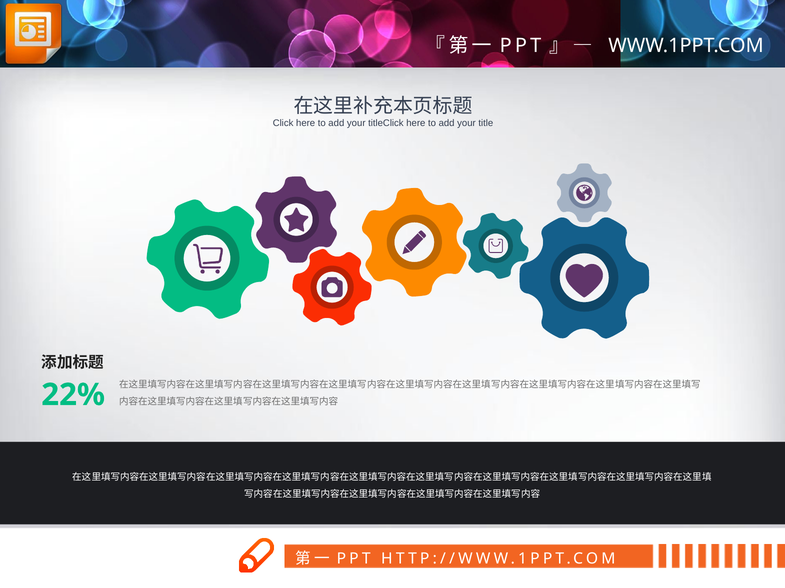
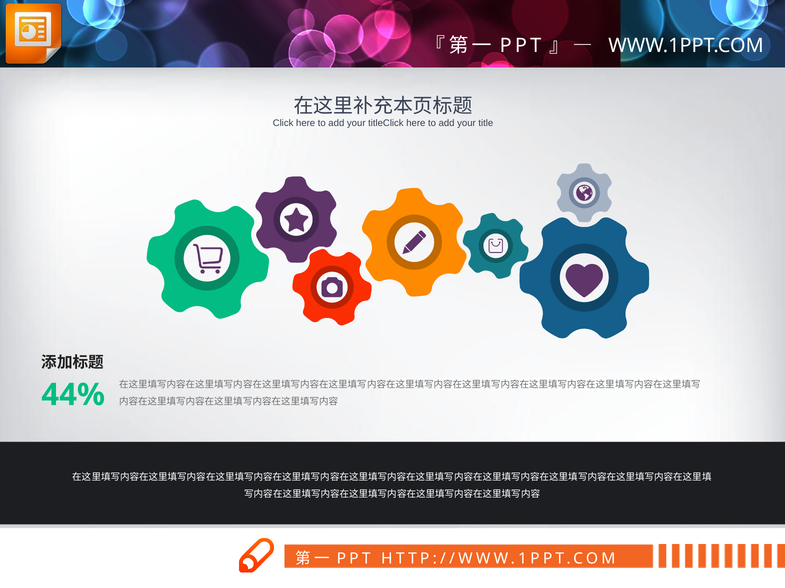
22%: 22% -> 44%
